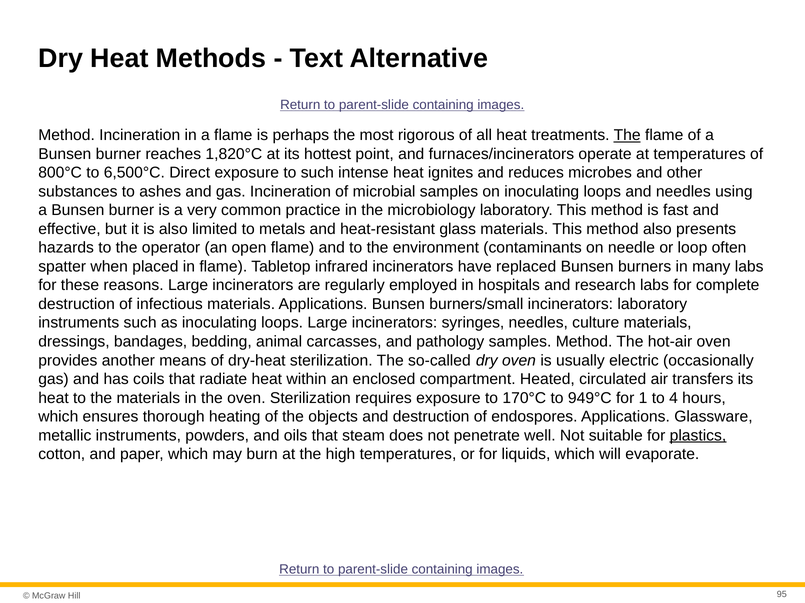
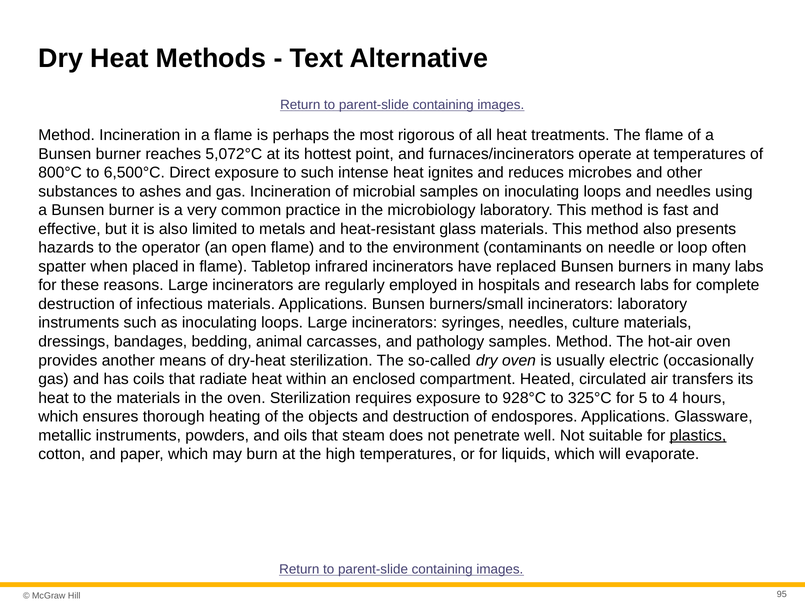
The at (627, 135) underline: present -> none
1,820°C: 1,820°C -> 5,072°C
170°C: 170°C -> 928°C
949°C: 949°C -> 325°C
1: 1 -> 5
